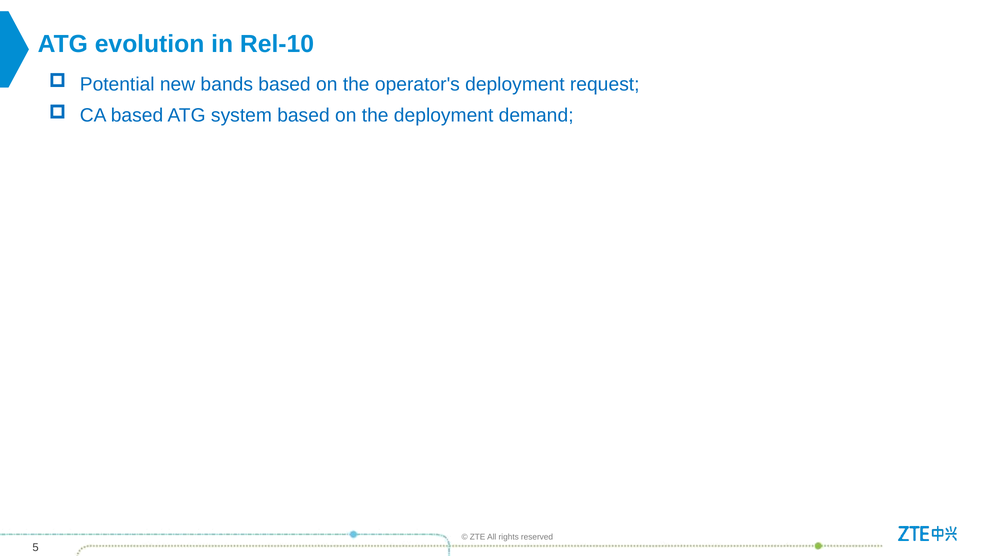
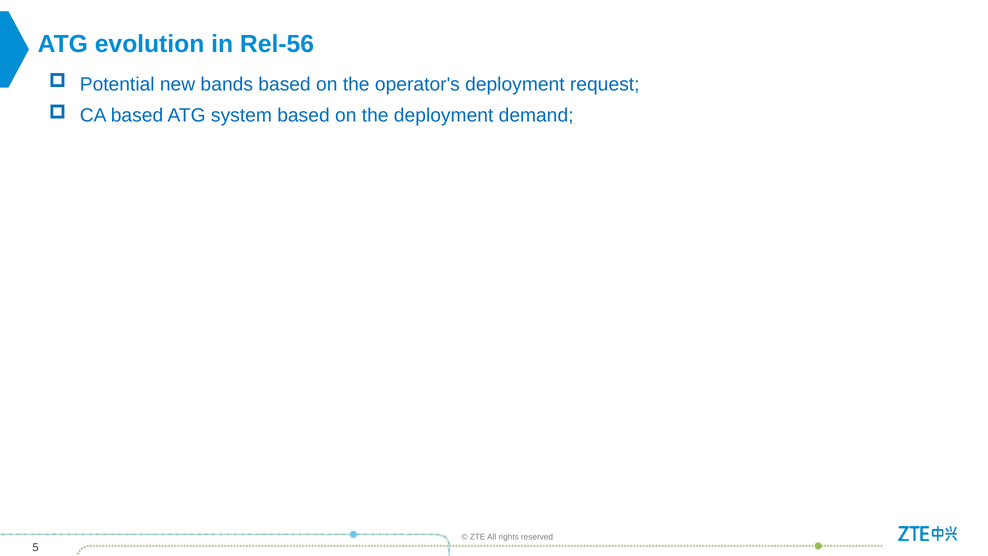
Rel-10: Rel-10 -> Rel-56
